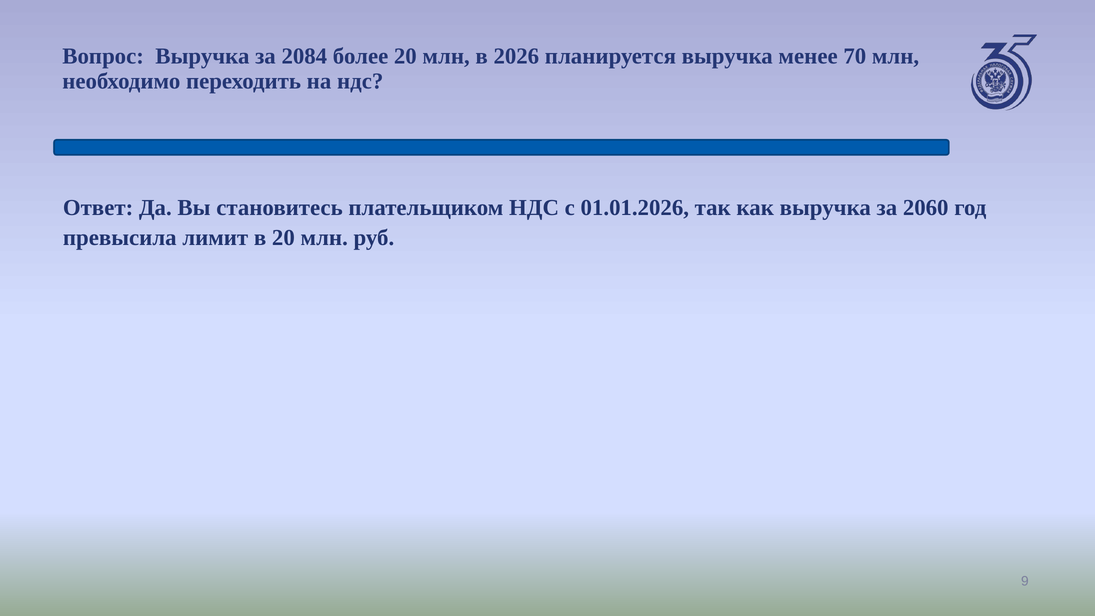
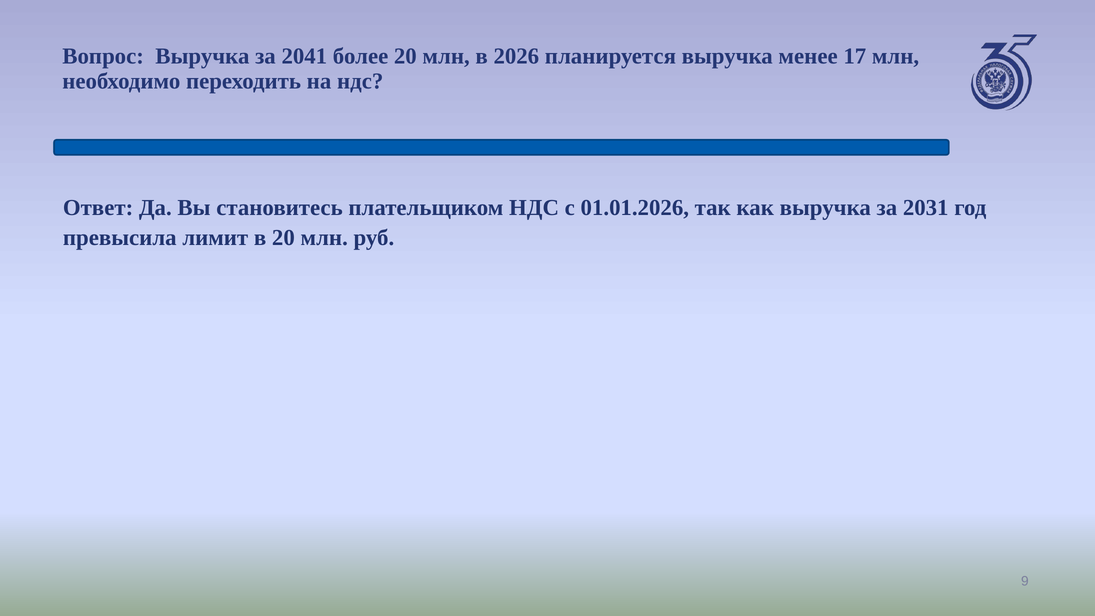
2084: 2084 -> 2041
70: 70 -> 17
2060: 2060 -> 2031
